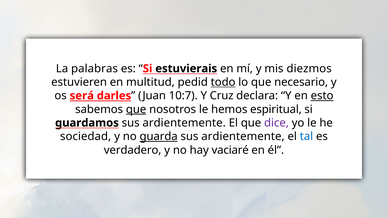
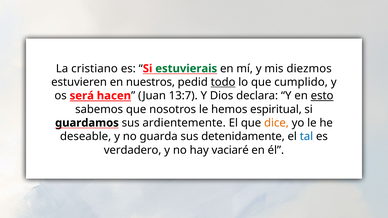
palabras: palabras -> cristiano
estuvierais colour: black -> green
multitud: multitud -> nuestros
necesario: necesario -> cumplido
darles: darles -> hacen
10:7: 10:7 -> 13:7
Cruz: Cruz -> Dios
que at (136, 109) underline: present -> none
dice colour: purple -> orange
sociedad: sociedad -> deseable
guarda underline: present -> none
ardientemente at (243, 137): ardientemente -> detenidamente
